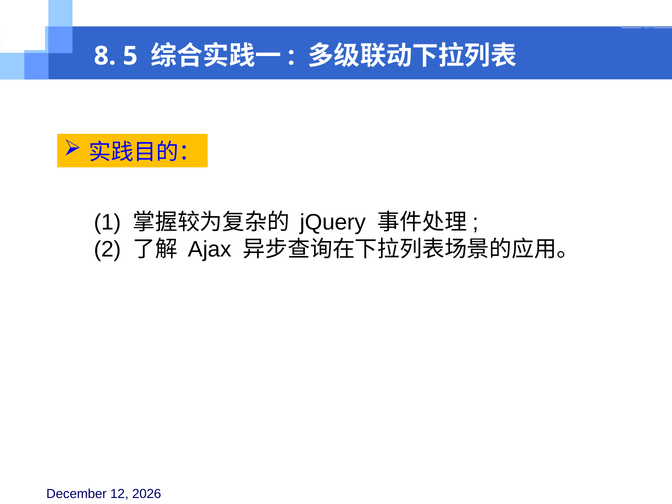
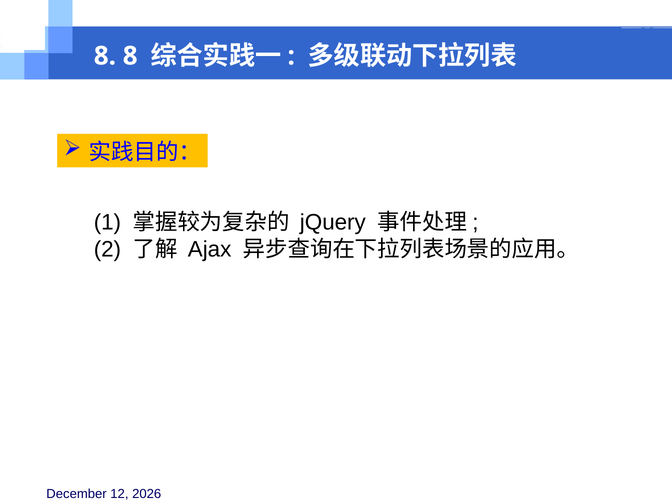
8 5: 5 -> 8
